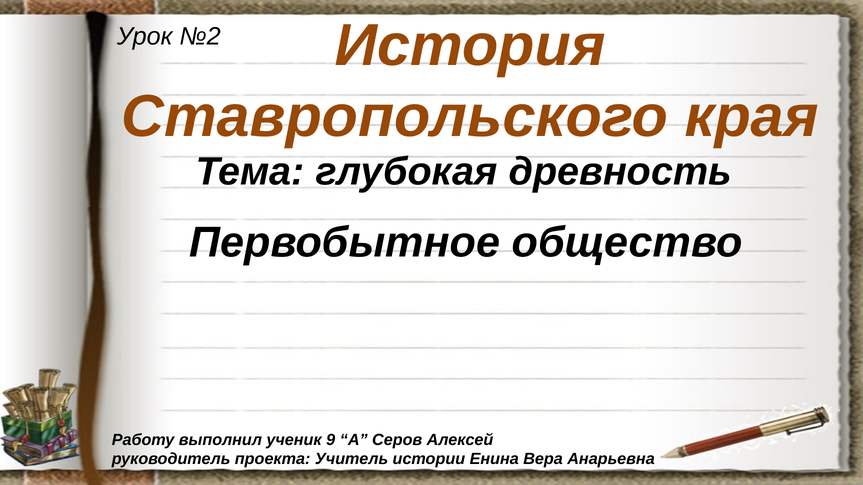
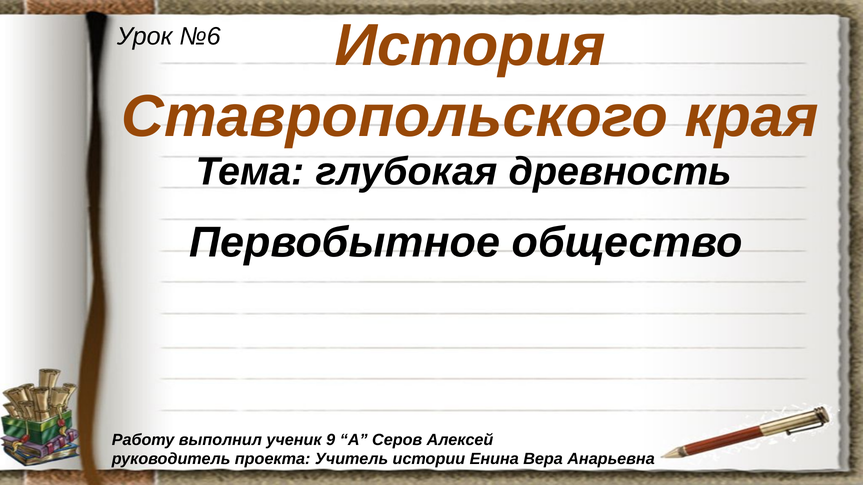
№2: №2 -> №6
